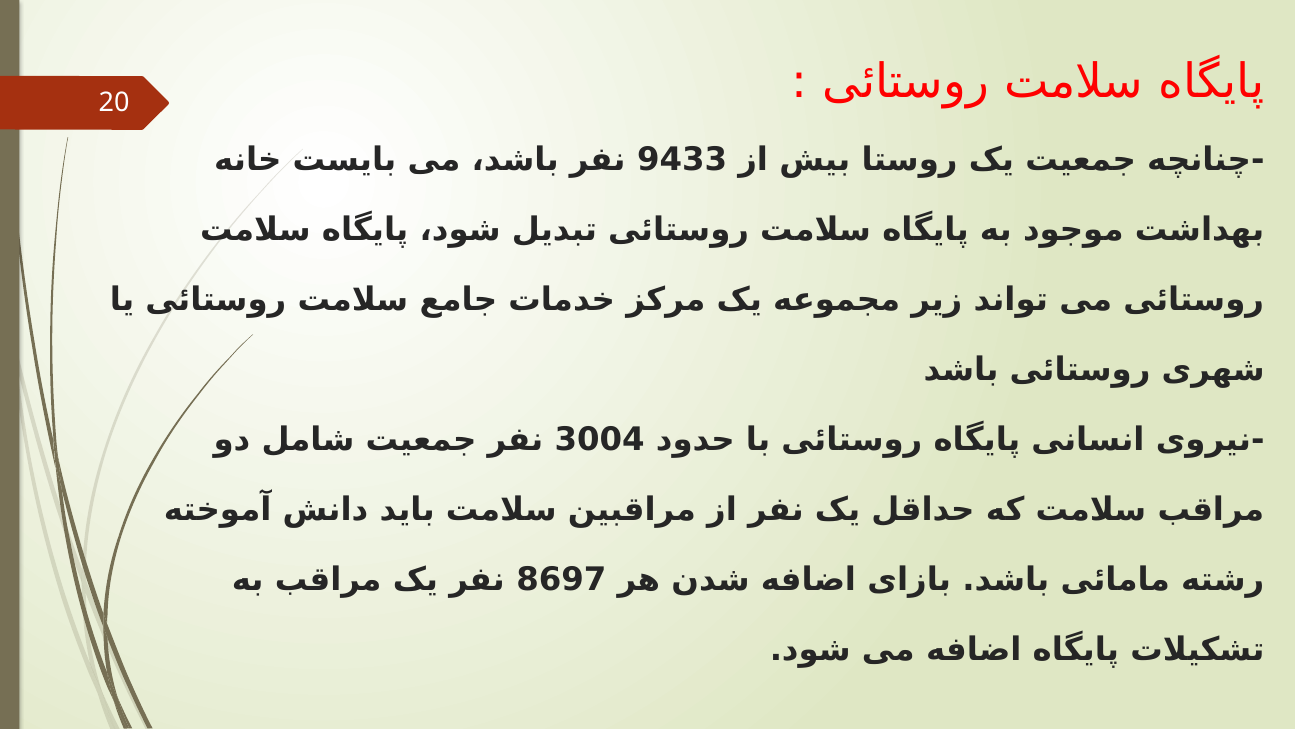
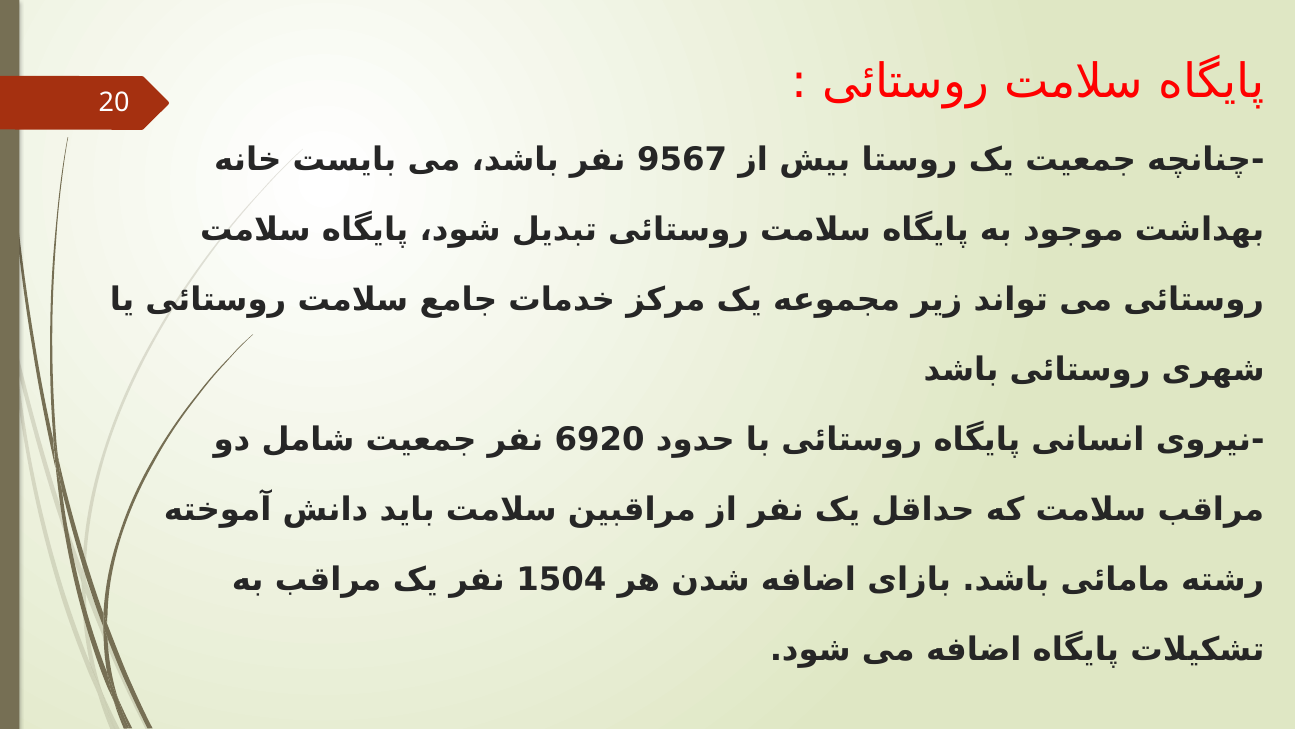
9433: 9433 -> 9567
3004: 3004 -> 6920
8697: 8697 -> 1504
